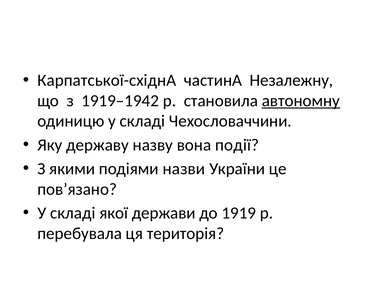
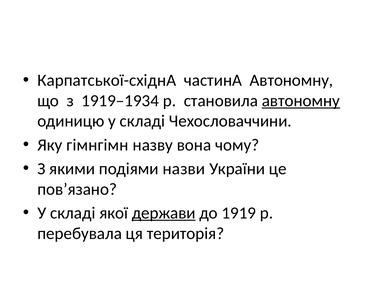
частинА Незалежну: Незалежну -> Автономну
1919–1942: 1919–1942 -> 1919–1934
державу: державу -> гімнгімн
події: події -> чому
держави underline: none -> present
